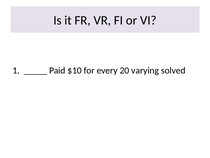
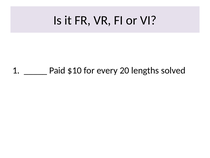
varying: varying -> lengths
